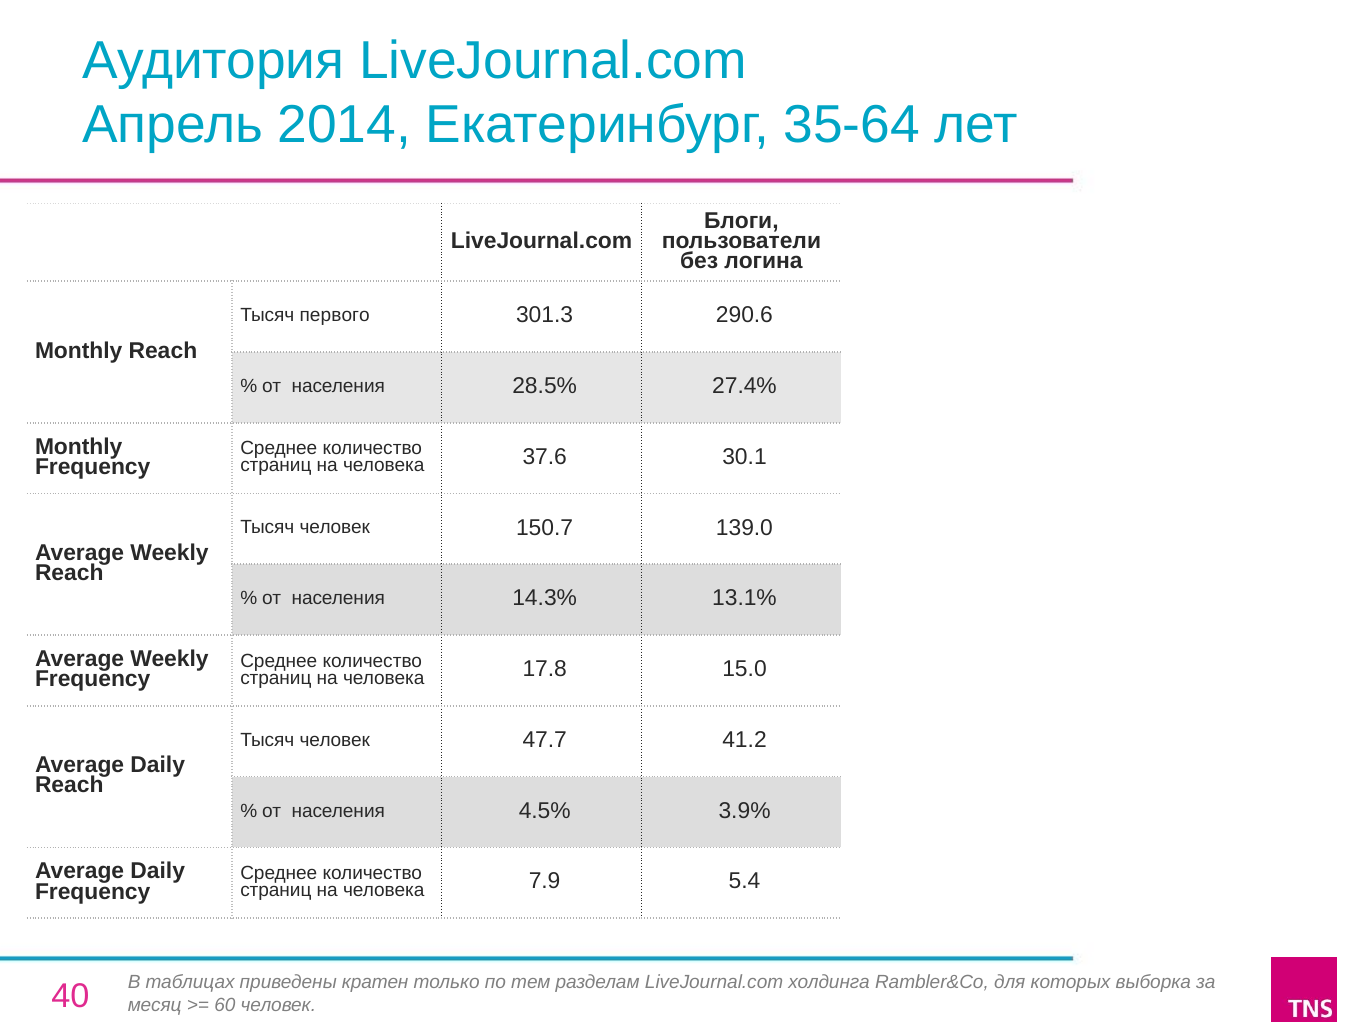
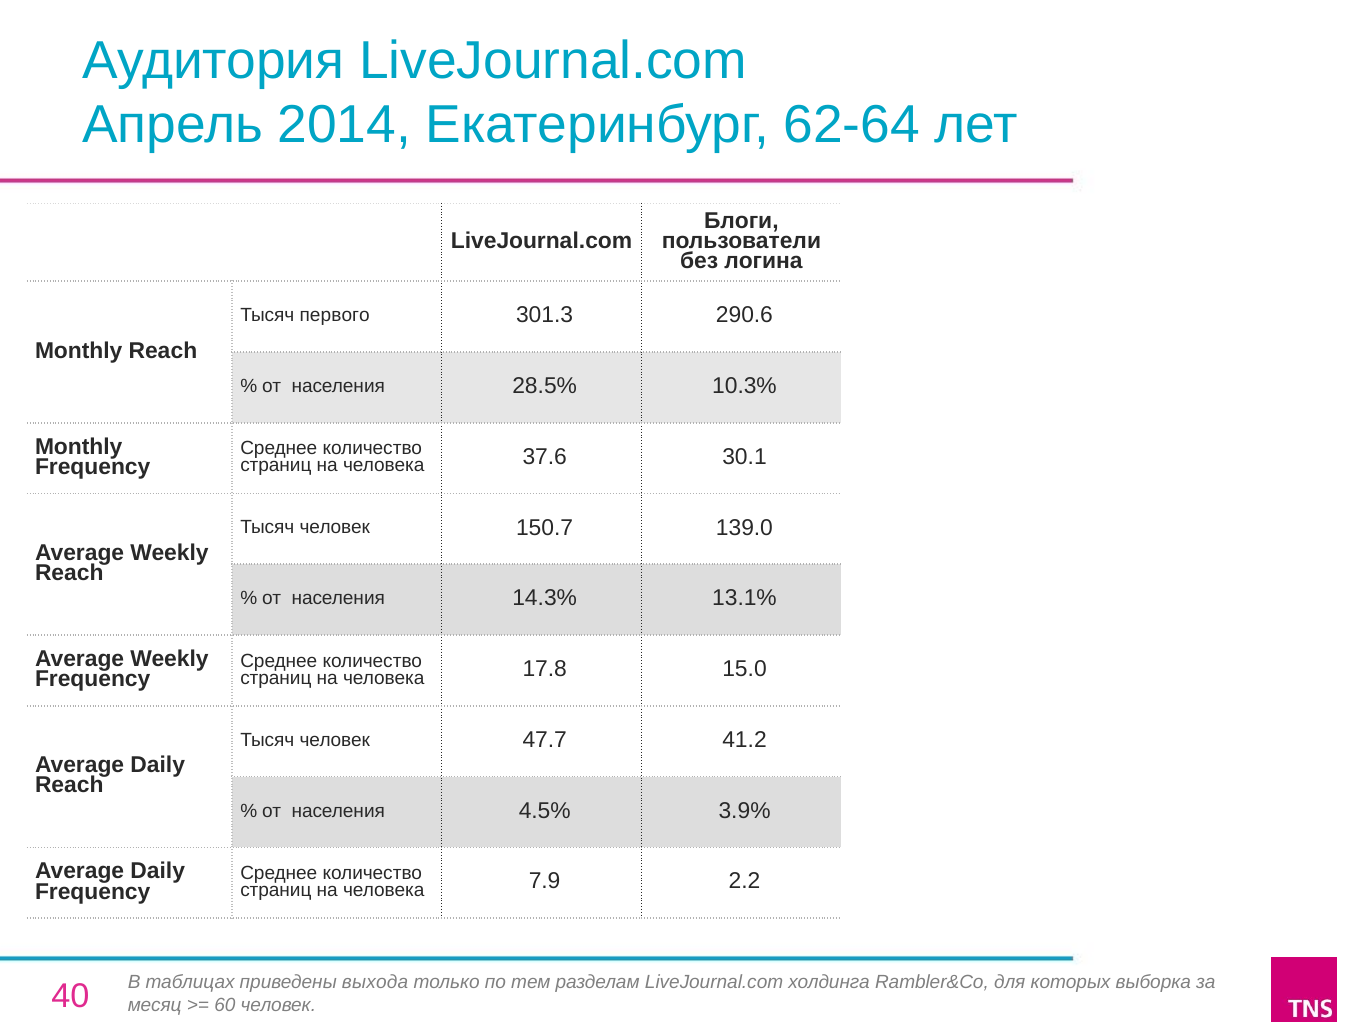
35-64: 35-64 -> 62-64
27.4%: 27.4% -> 10.3%
5.4: 5.4 -> 2.2
кратен: кратен -> выхода
